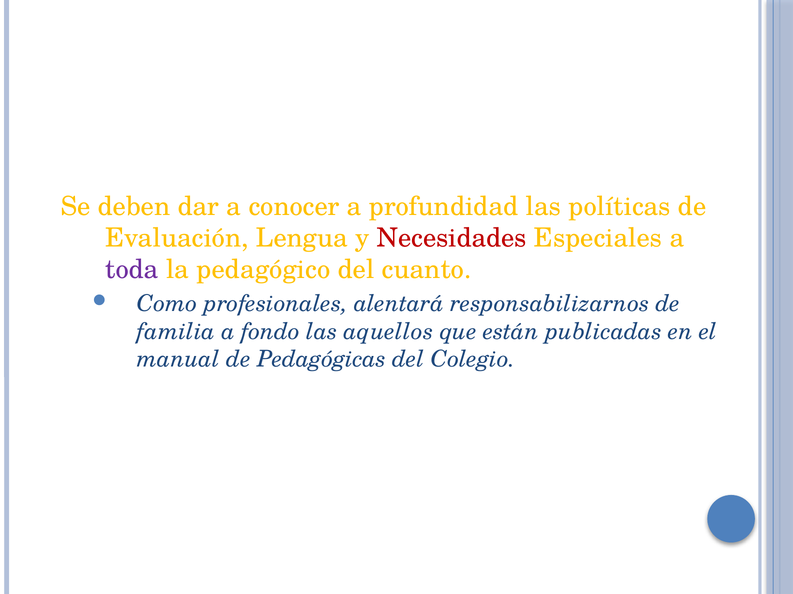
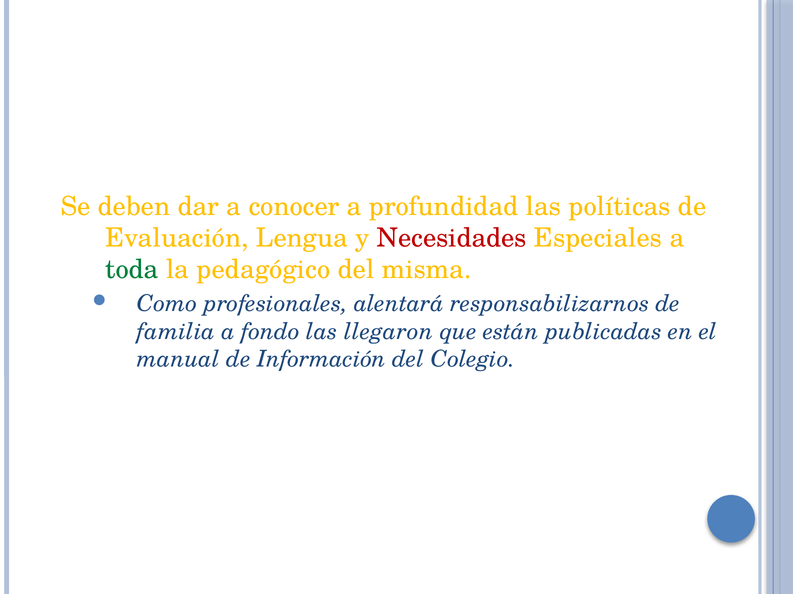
toda colour: purple -> green
cuanto: cuanto -> misma
aquellos: aquellos -> llegaron
Pedagógicas: Pedagógicas -> Información
